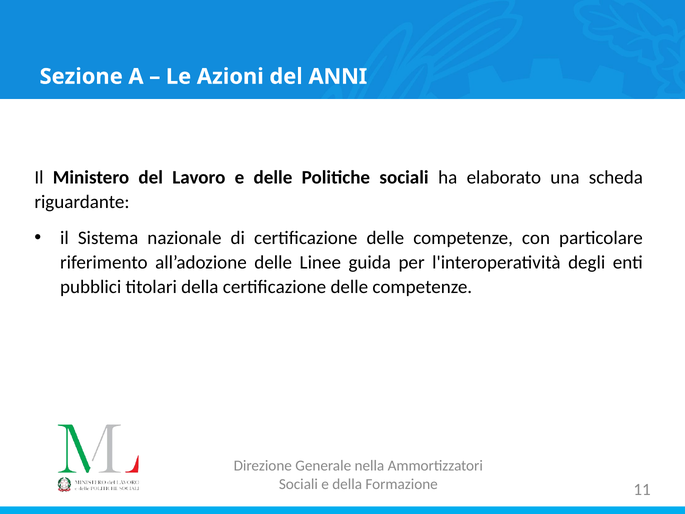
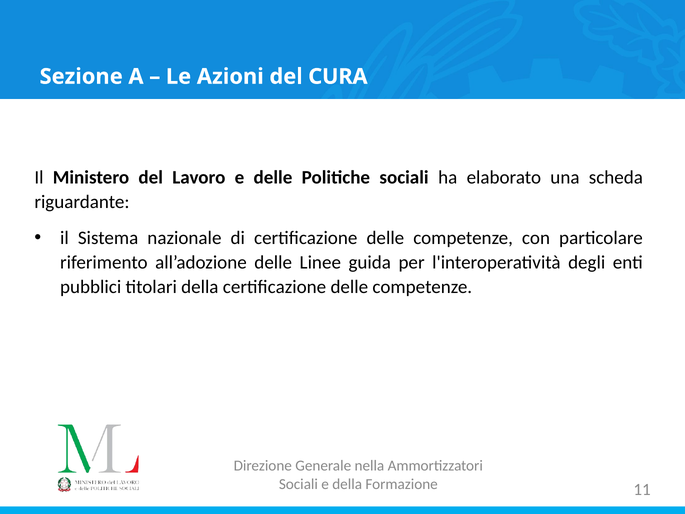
ANNI: ANNI -> CURA
